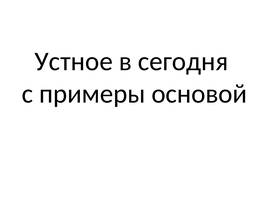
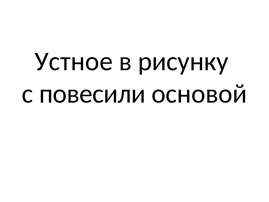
сегодня: сегодня -> рисунку
примеры: примеры -> повесили
